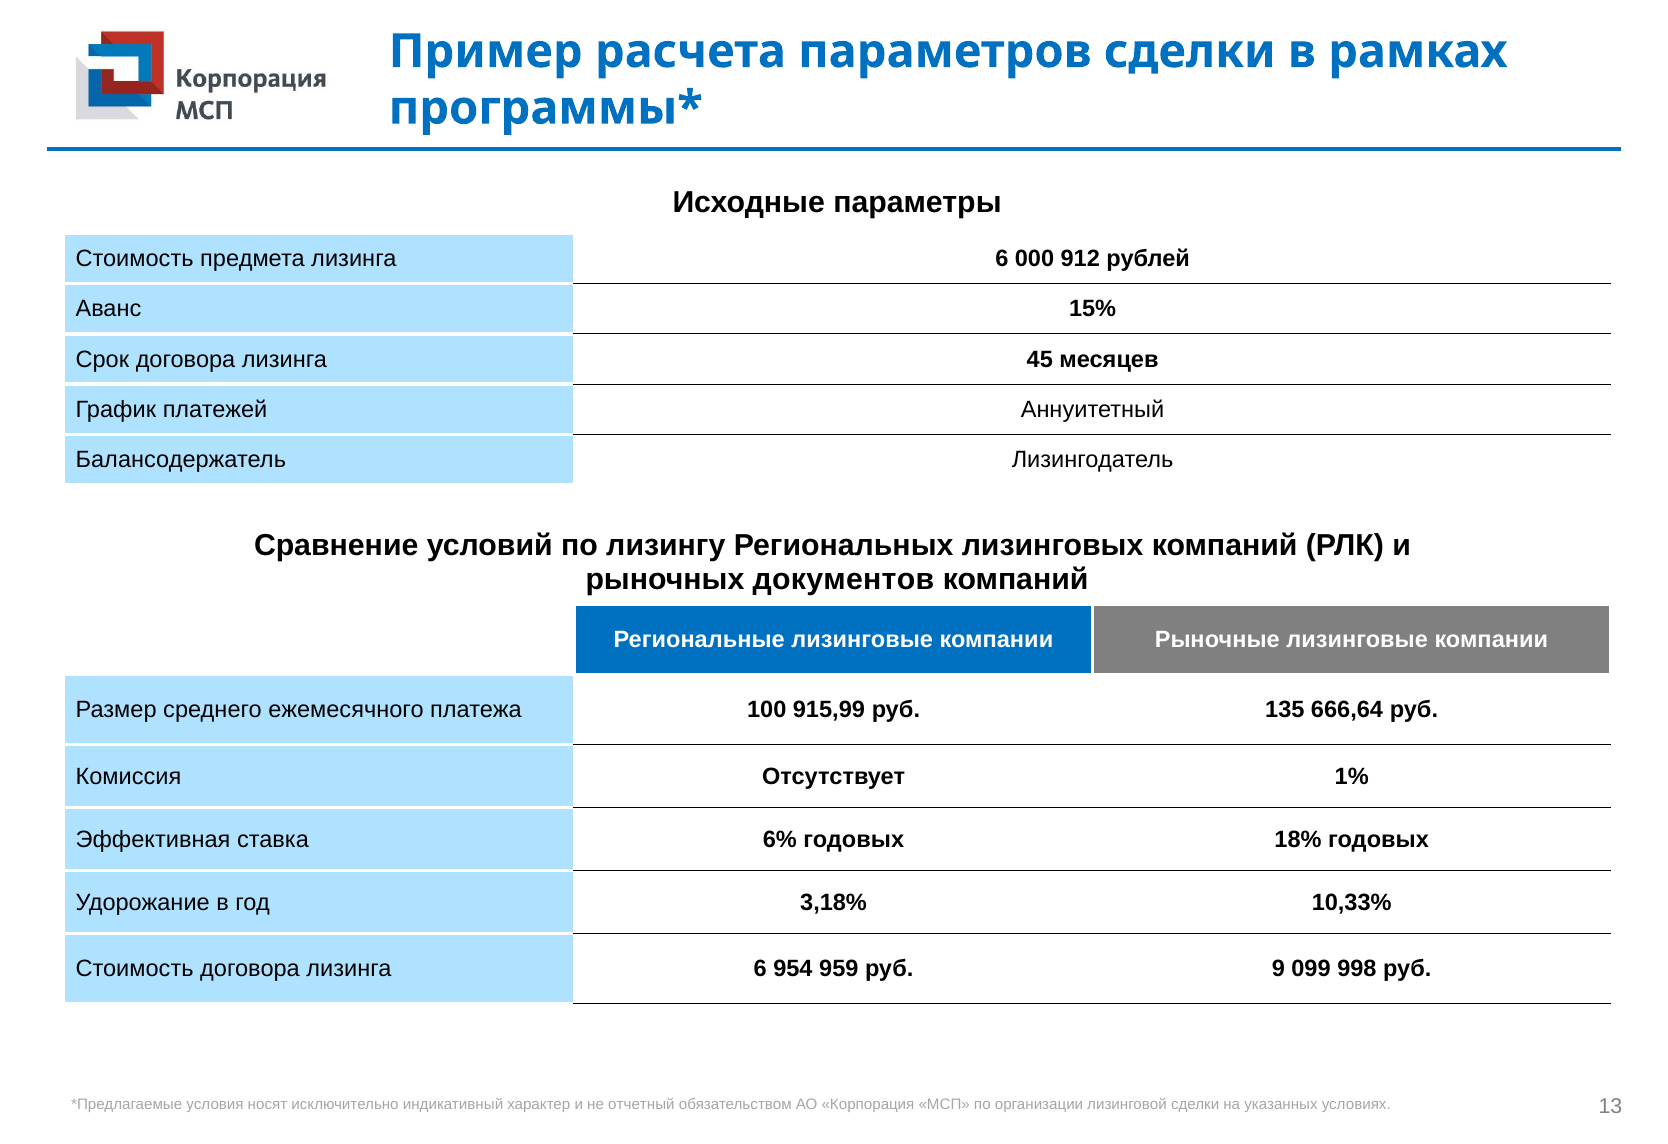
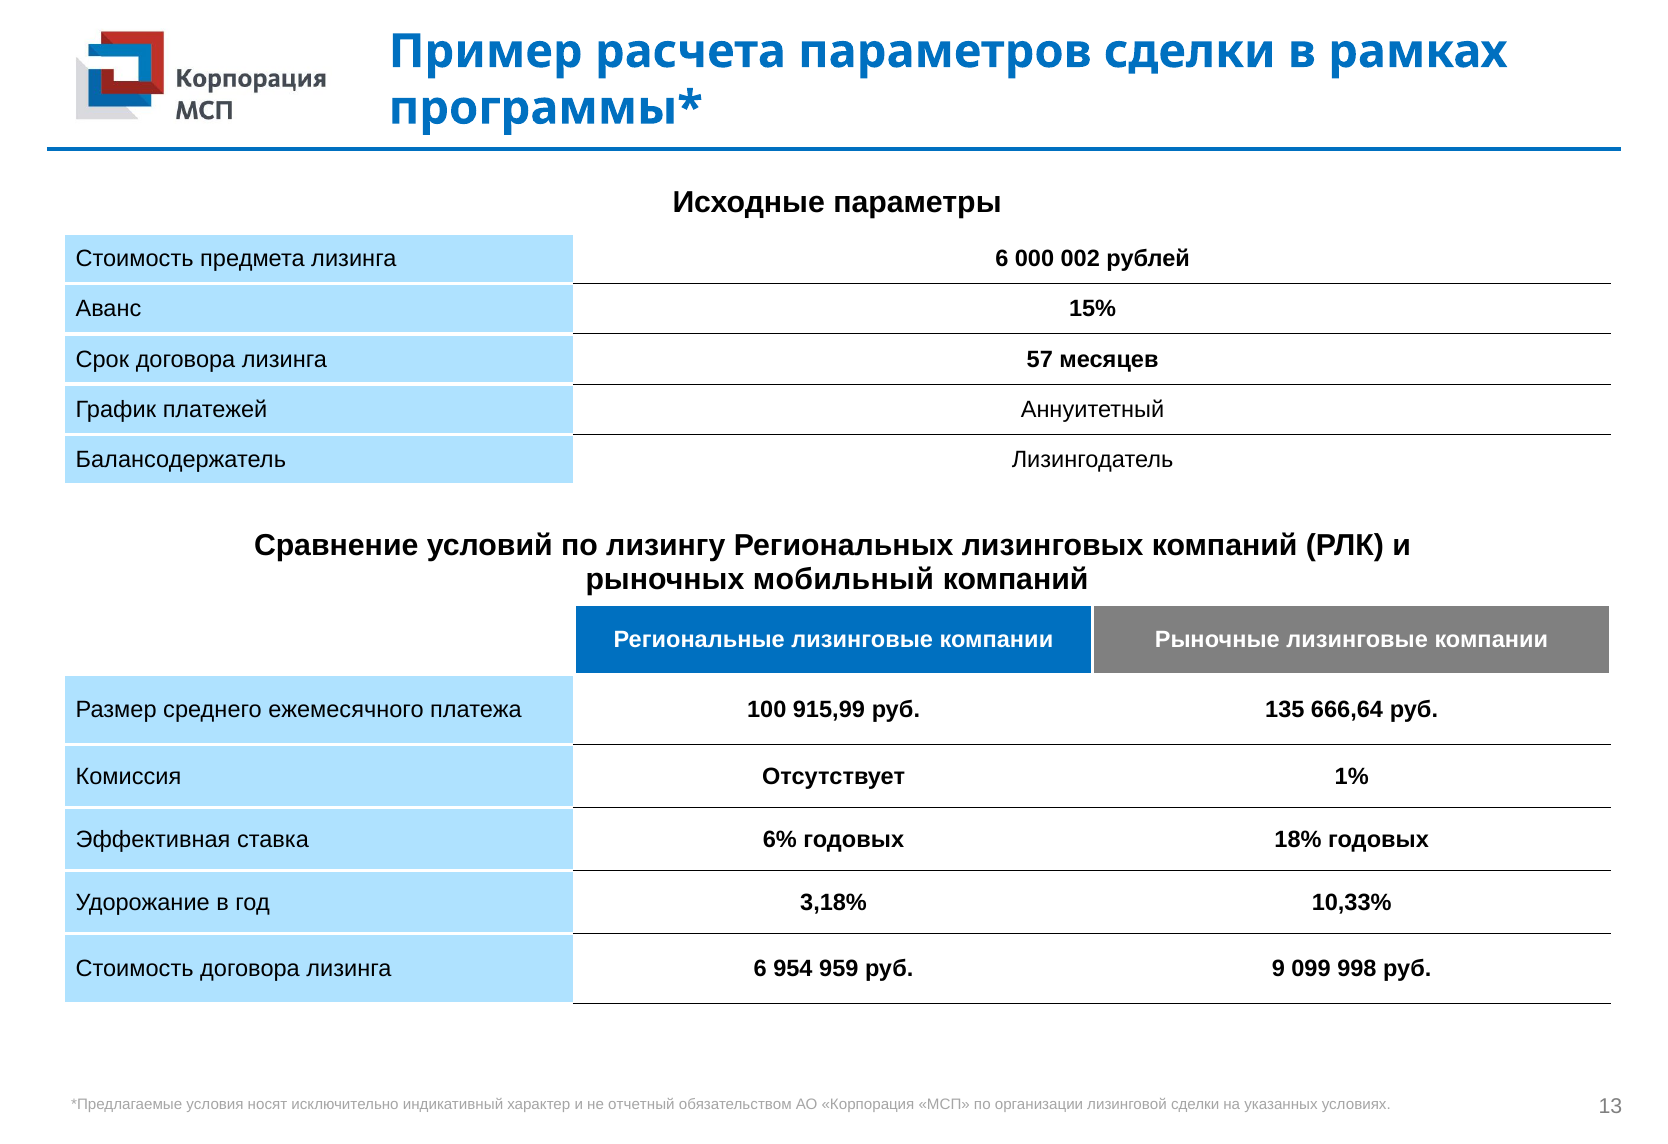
912: 912 -> 002
45: 45 -> 57
документов: документов -> мобильный
